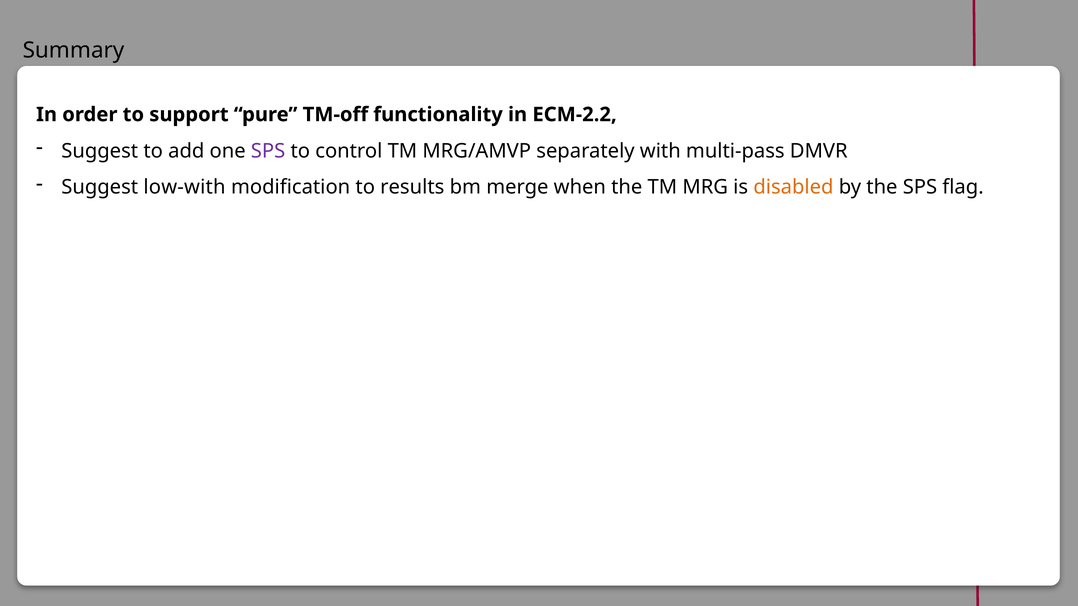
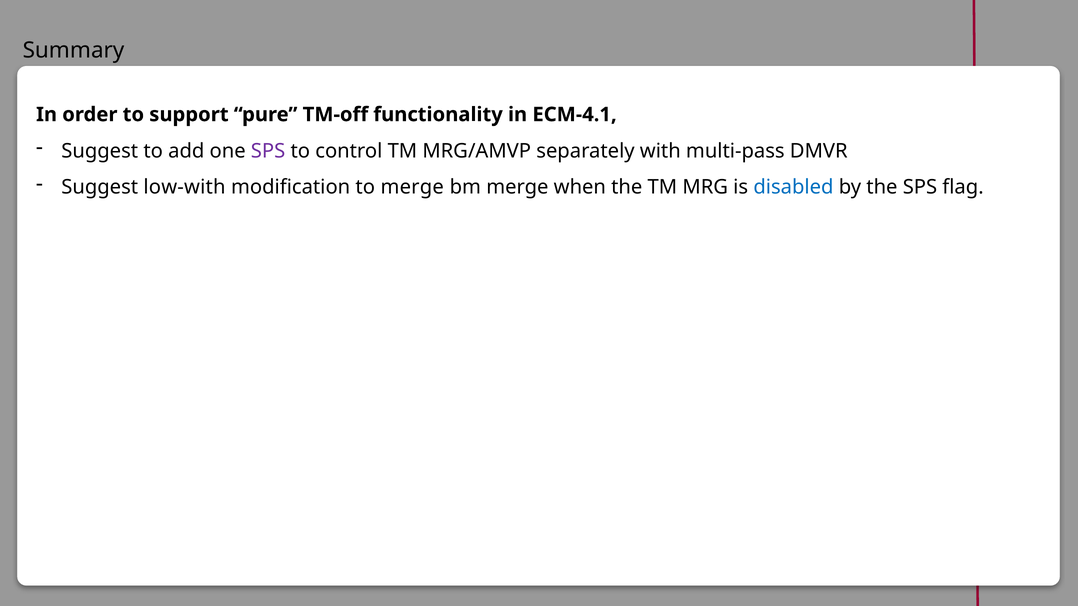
ECM-2.2: ECM-2.2 -> ECM-4.1
to results: results -> merge
disabled colour: orange -> blue
